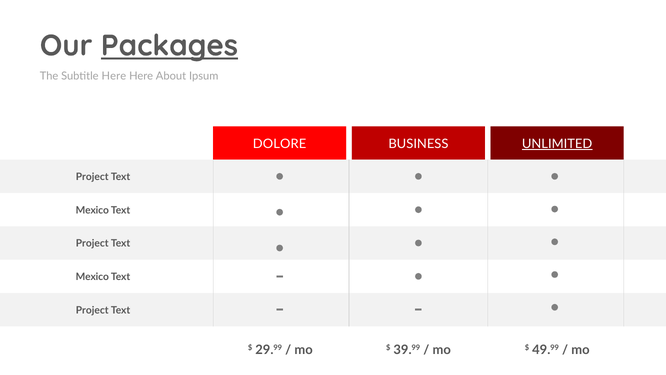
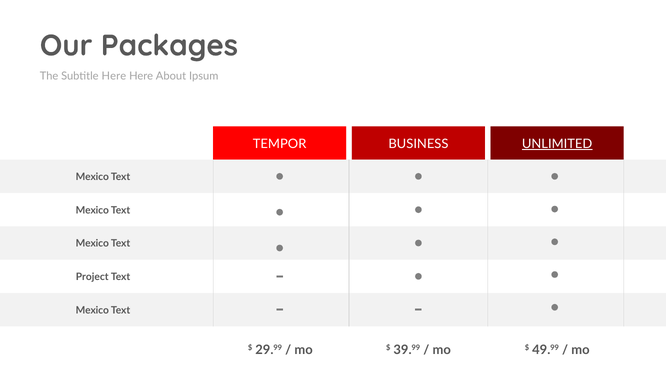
Packages underline: present -> none
DOLORE: DOLORE -> TEMPOR
Project at (92, 177): Project -> Mexico
Project at (92, 243): Project -> Mexico
Mexico at (92, 277): Mexico -> Project
Project at (92, 310): Project -> Mexico
